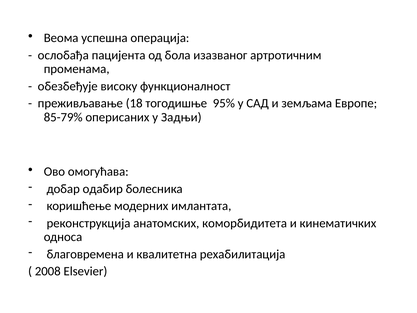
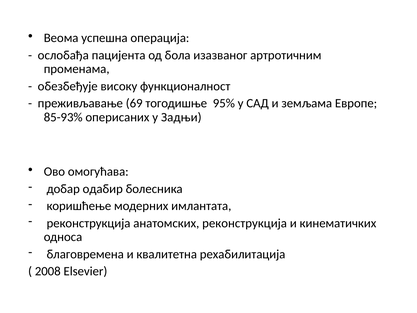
18: 18 -> 69
85-79%: 85-79% -> 85-93%
анатомских коморбидитета: коморбидитета -> реконструкција
